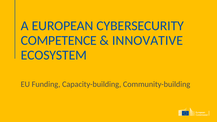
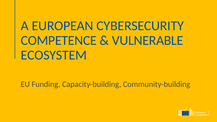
INNOVATIVE: INNOVATIVE -> VULNERABLE
